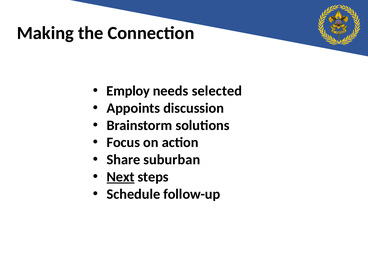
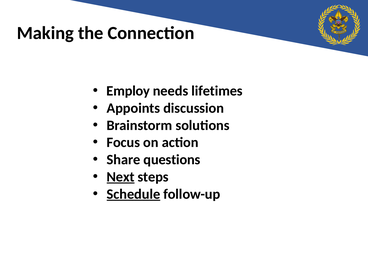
selected: selected -> lifetimes
suburban: suburban -> questions
Schedule underline: none -> present
